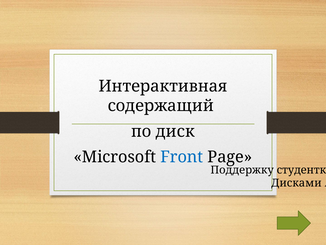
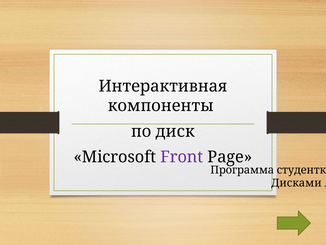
содержащий: содержащий -> компоненты
Front colour: blue -> purple
Поддержку: Поддержку -> Программа
